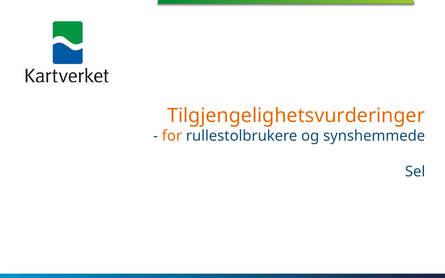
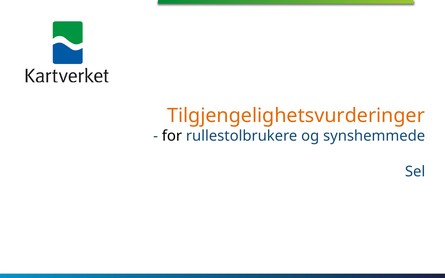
for colour: orange -> black
